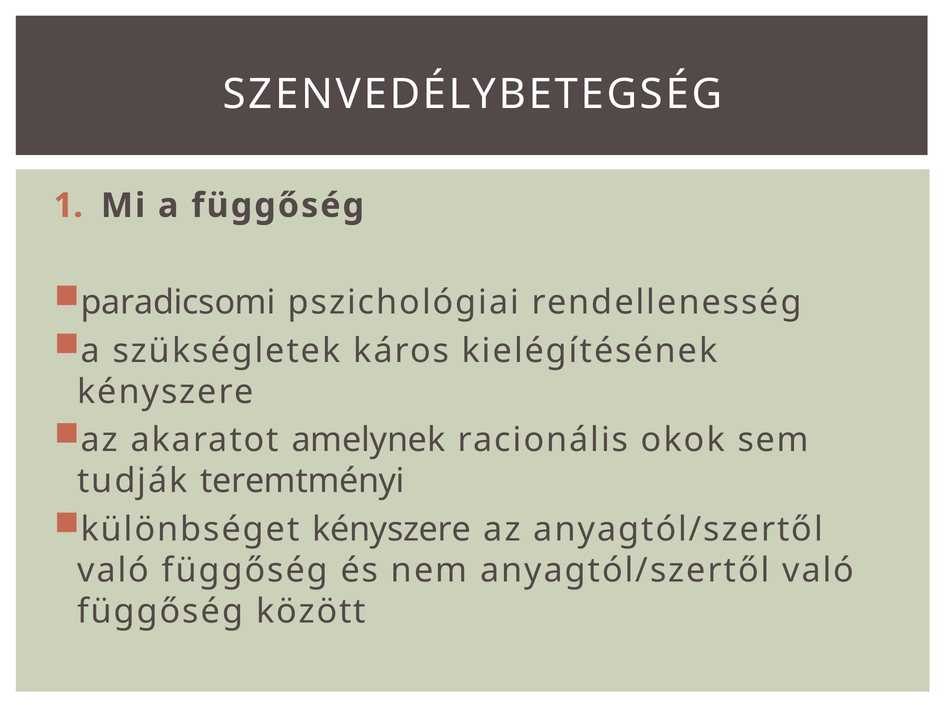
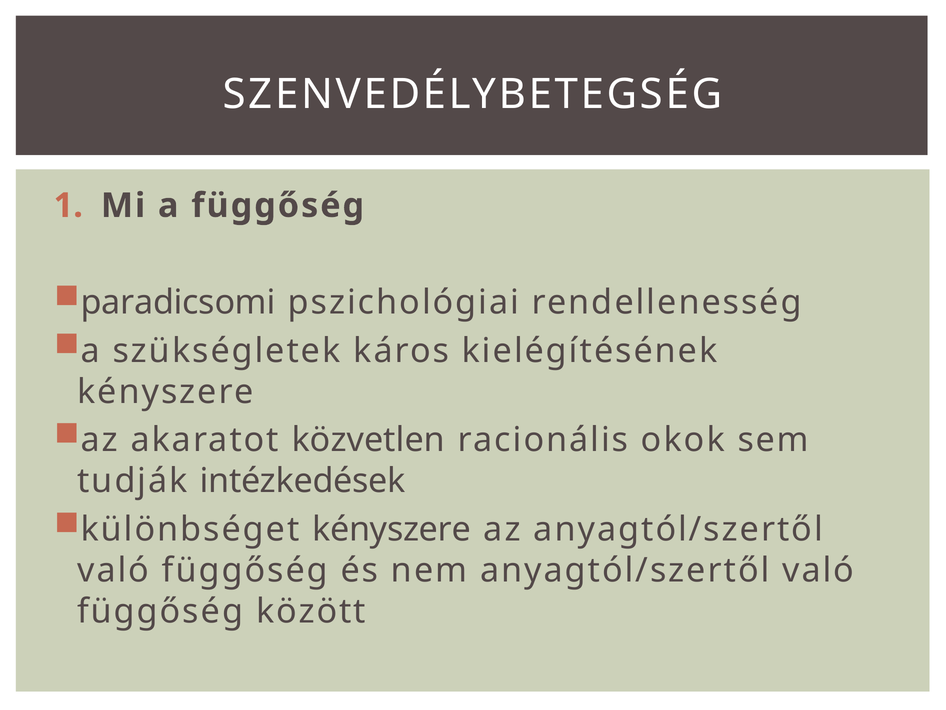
amelynek: amelynek -> közvetlen
teremtményi: teremtményi -> intézkedések
